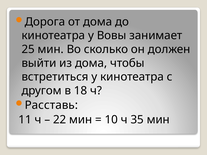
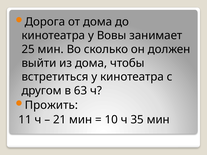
18: 18 -> 63
Расставь: Расставь -> Прожить
22: 22 -> 21
